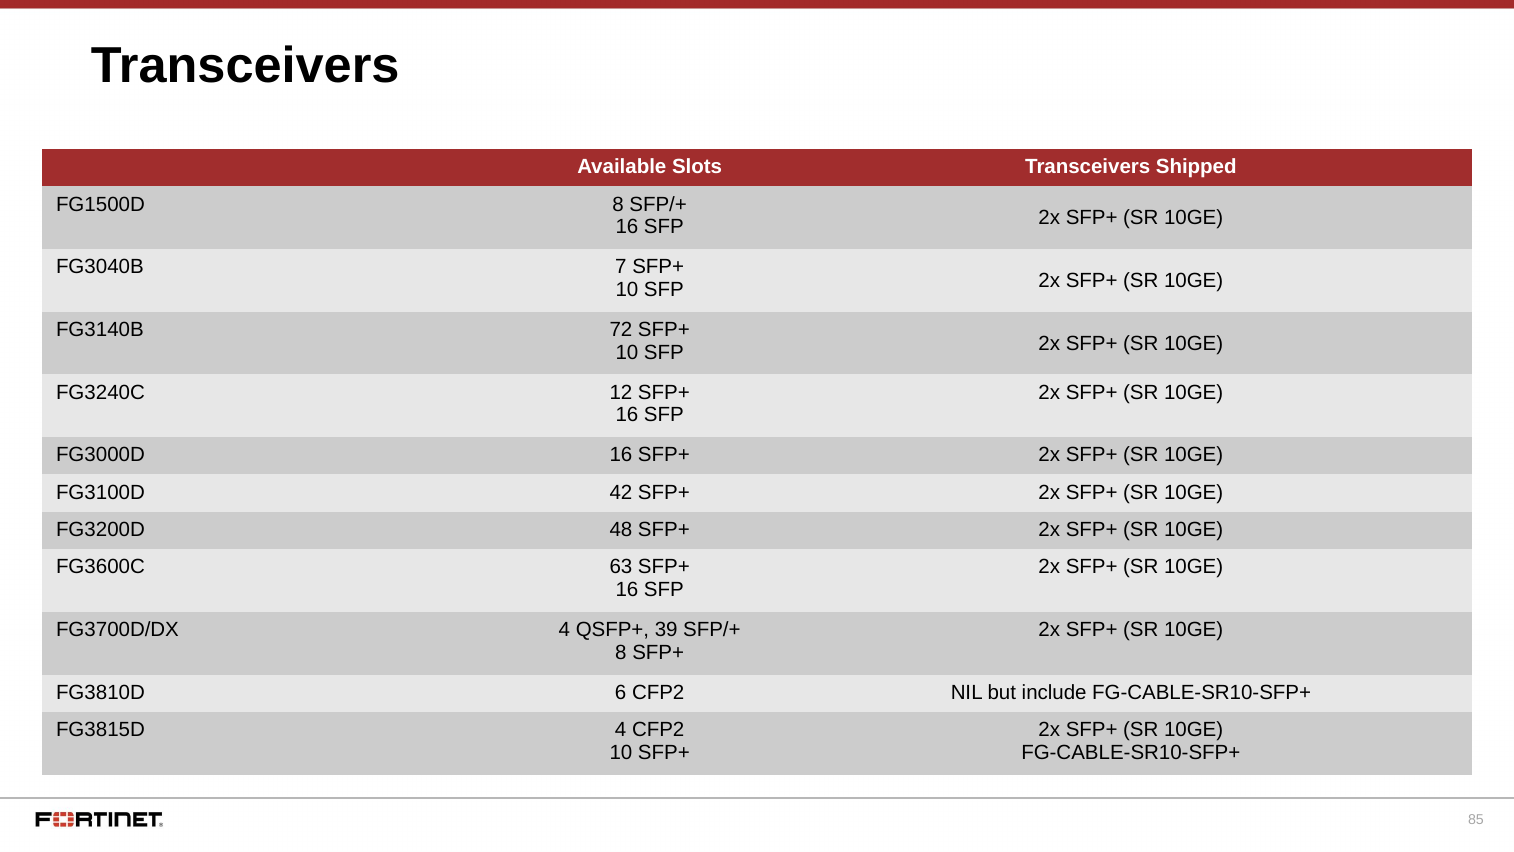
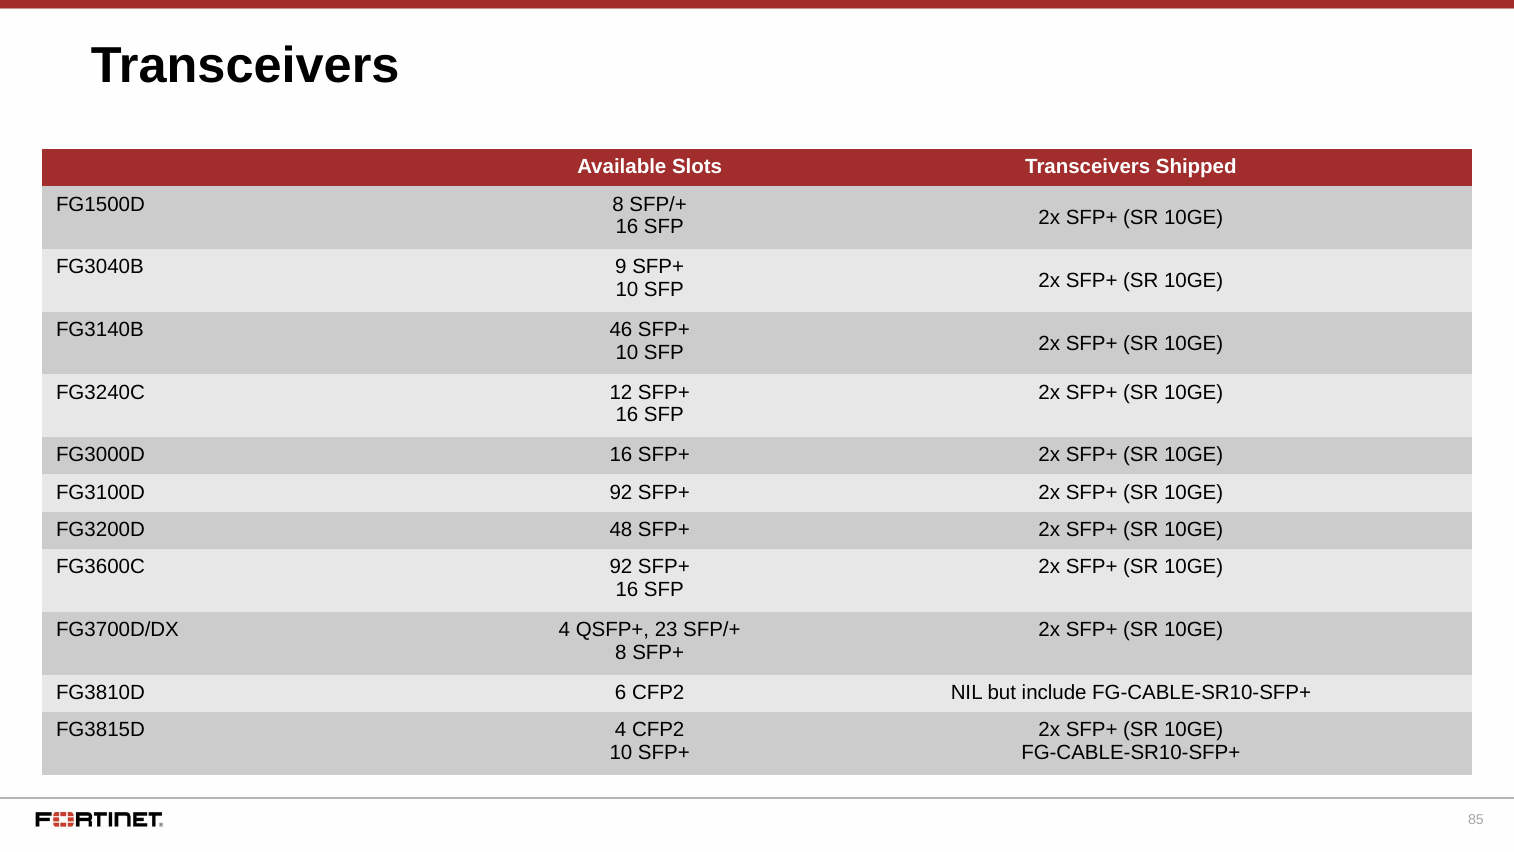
7: 7 -> 9
72: 72 -> 46
FG3100D 42: 42 -> 92
FG3600C 63: 63 -> 92
39: 39 -> 23
